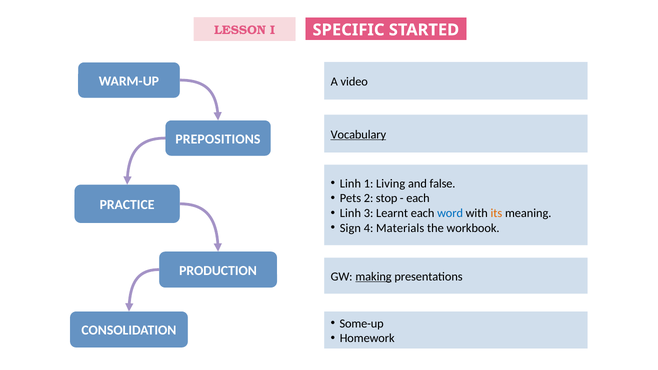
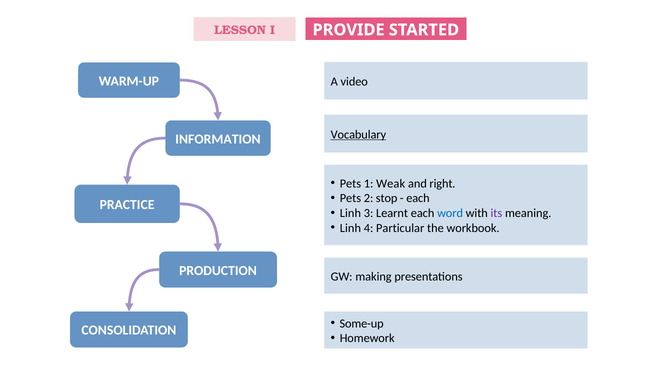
SPECIFIC: SPECIFIC -> PROVIDE
PREPOSITIONS: PREPOSITIONS -> INFORMATION
Linh at (350, 184): Linh -> Pets
Living: Living -> Weak
false: false -> right
its colour: orange -> purple
Sign at (350, 228): Sign -> Linh
Materials: Materials -> Particular
making underline: present -> none
